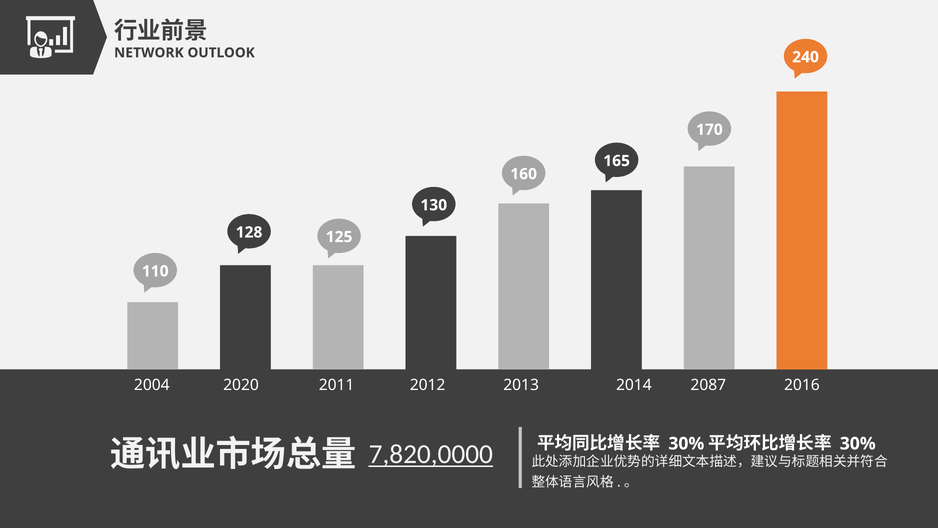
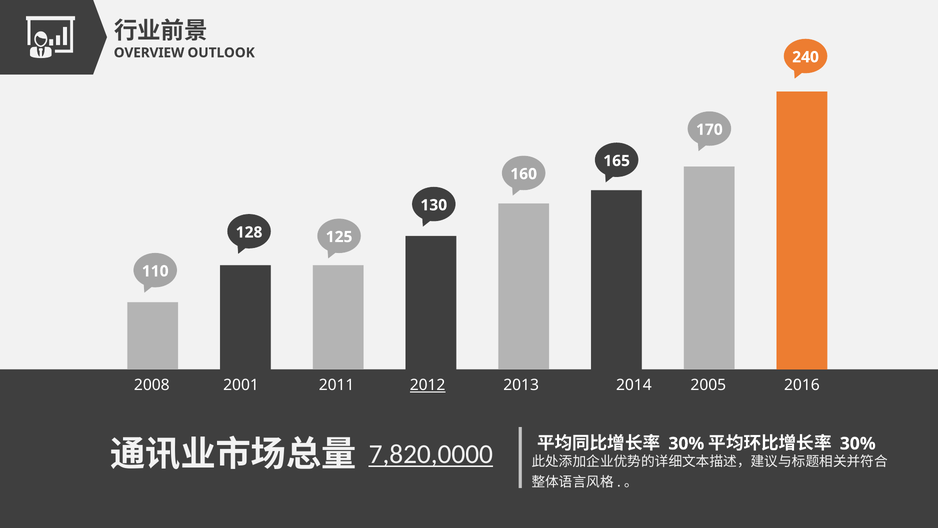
NETWORK: NETWORK -> OVERVIEW
2004: 2004 -> 2008
2020: 2020 -> 2001
2012 underline: none -> present
2087: 2087 -> 2005
